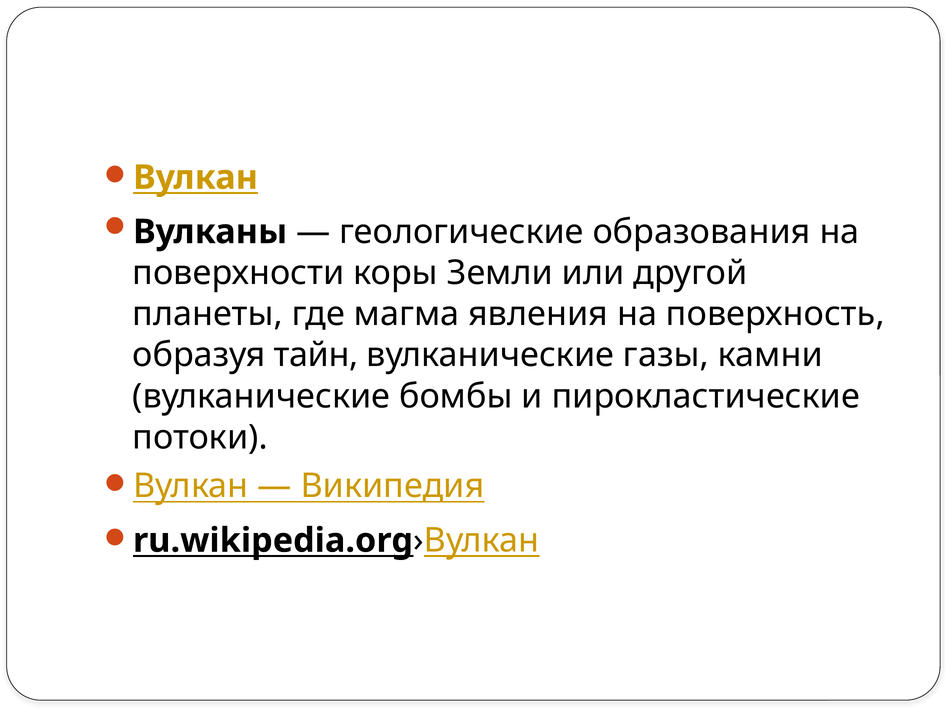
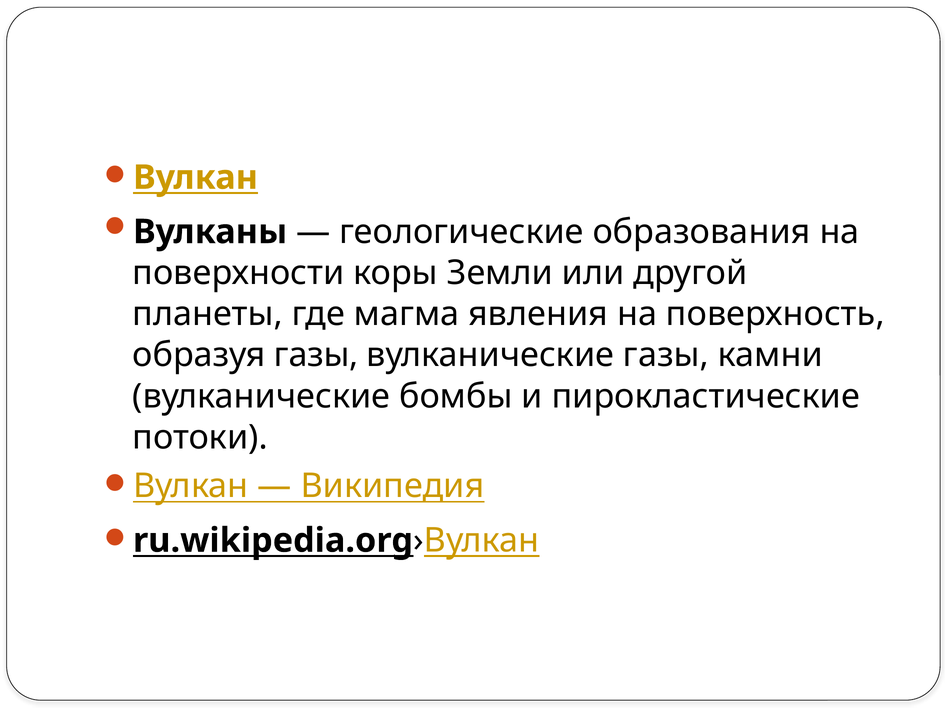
образуя тайн: тайн -> газы
